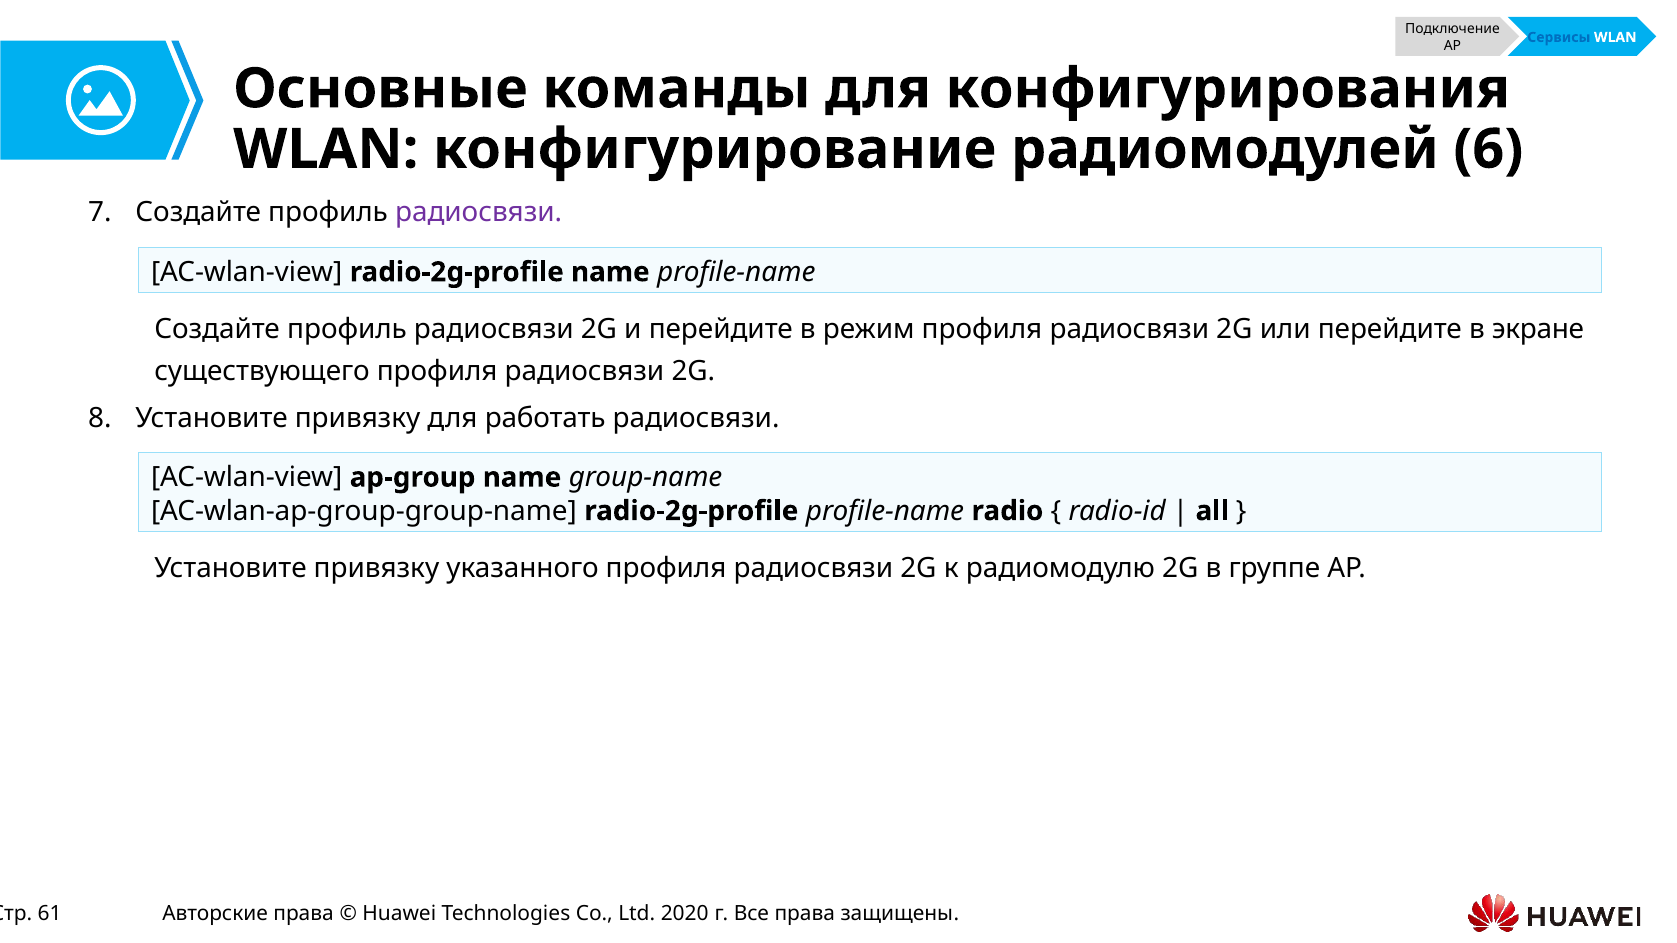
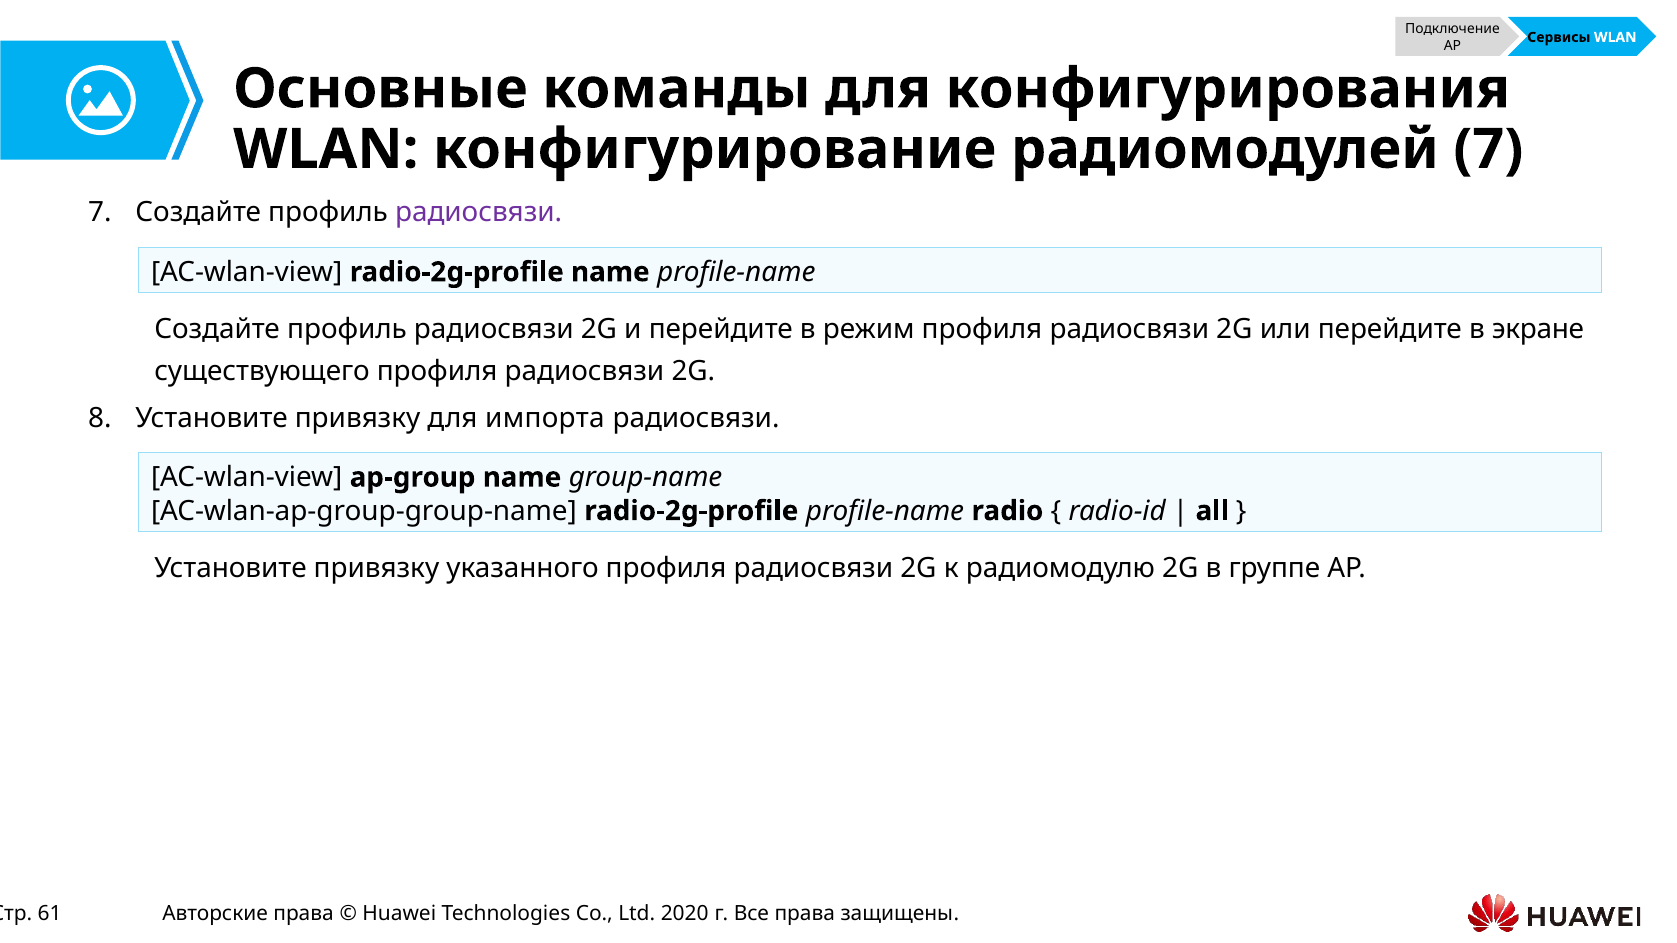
Сервисы colour: blue -> black
радиомодулей 6: 6 -> 7
работать: работать -> импорта
